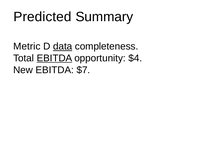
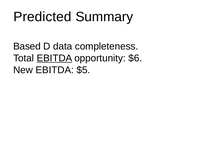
Metric: Metric -> Based
data underline: present -> none
$4: $4 -> $6
$7: $7 -> $5
